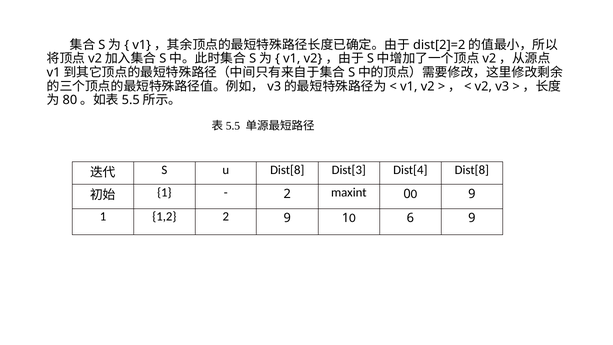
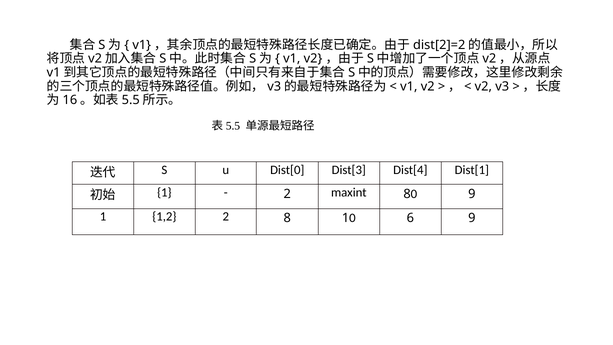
80: 80 -> 16
u Dist[8: Dist[8 -> Dist[0
Dist[4 Dist[8: Dist[8 -> Dist[1
maxint 0: 0 -> 8
2 9: 9 -> 8
